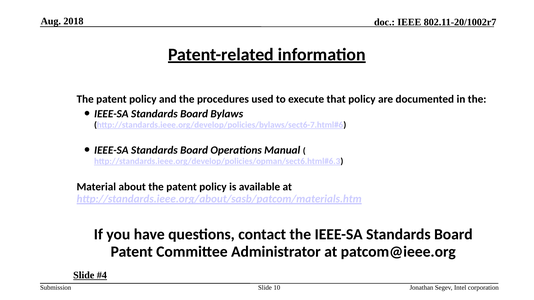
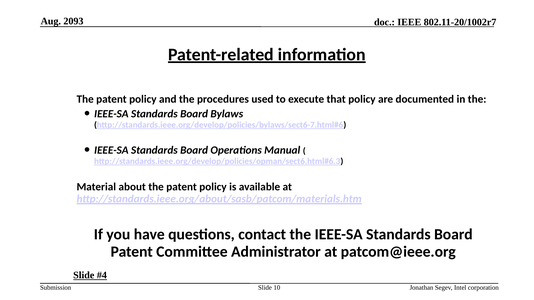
2018: 2018 -> 2093
